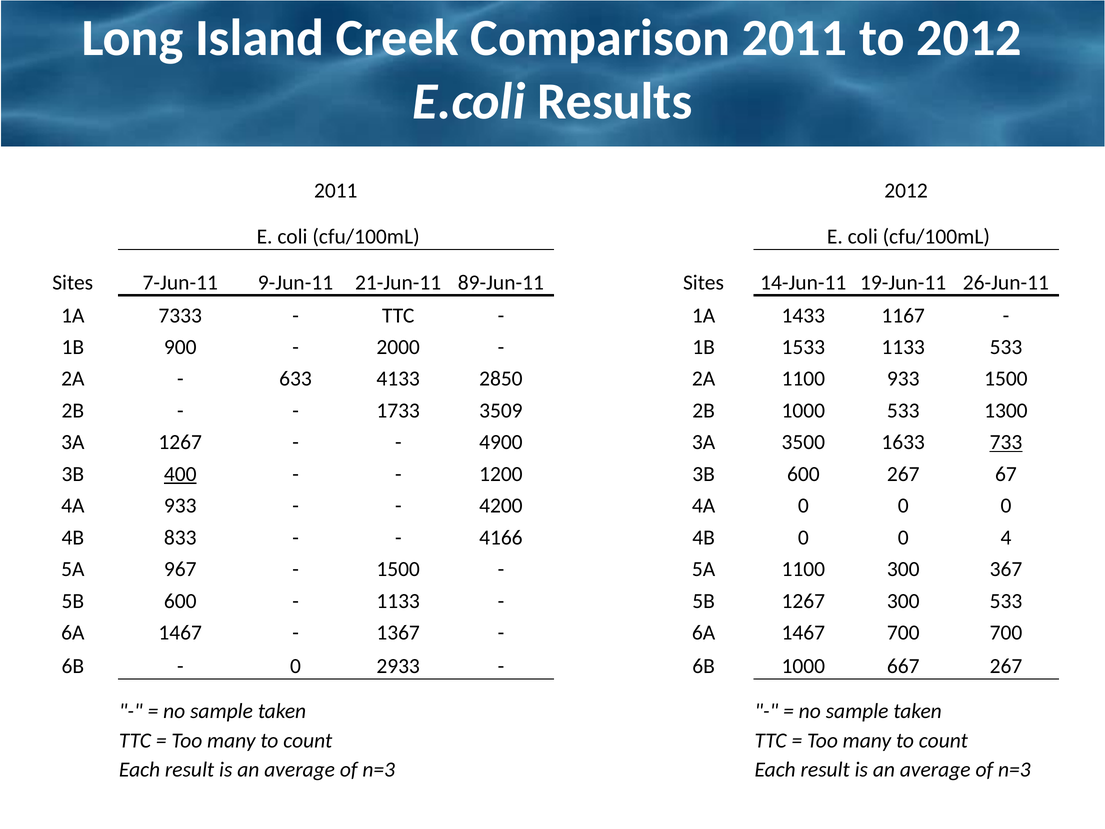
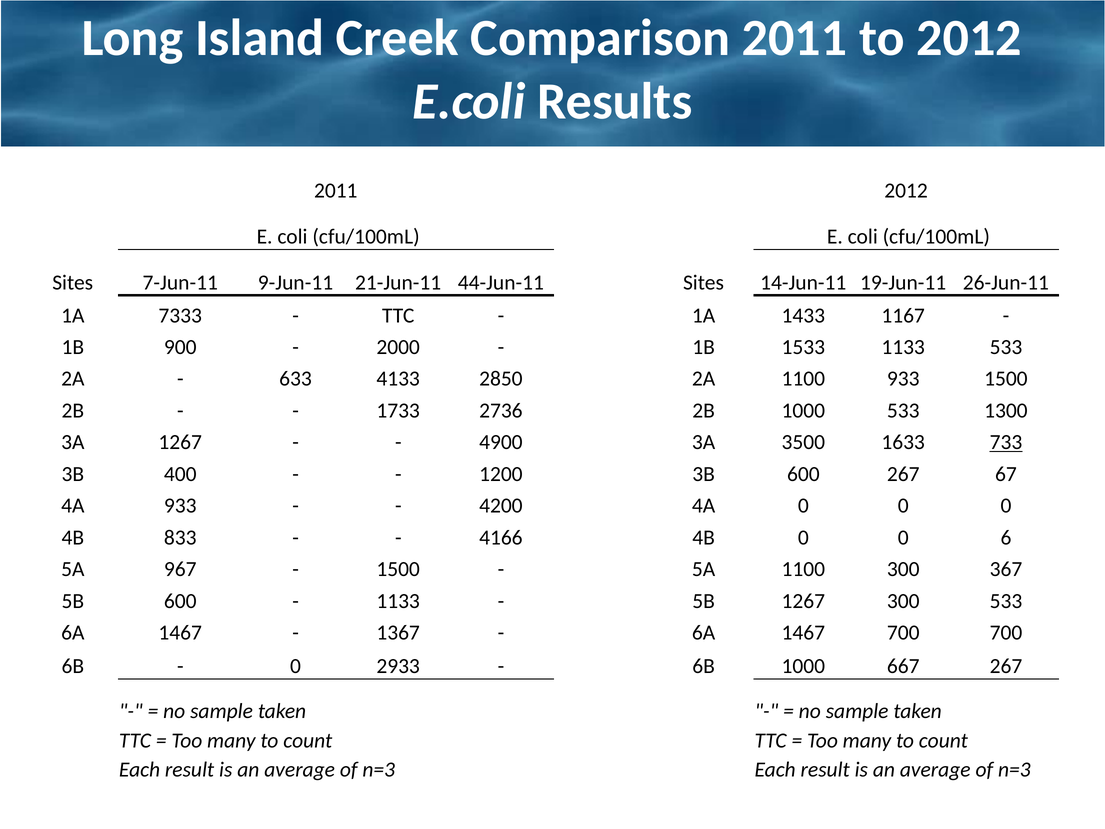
89-Jun-11: 89-Jun-11 -> 44-Jun-11
3509: 3509 -> 2736
400 underline: present -> none
4: 4 -> 6
